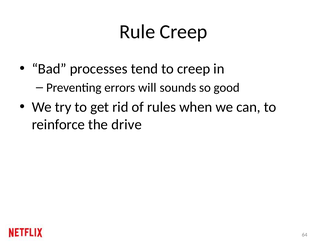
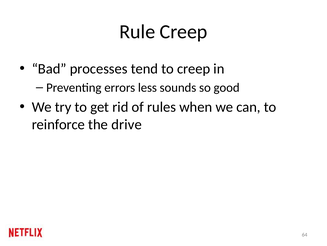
will: will -> less
